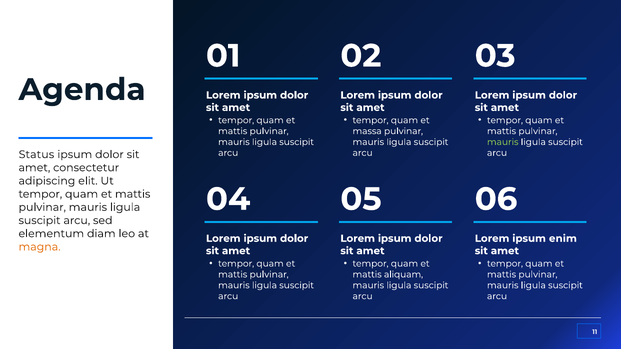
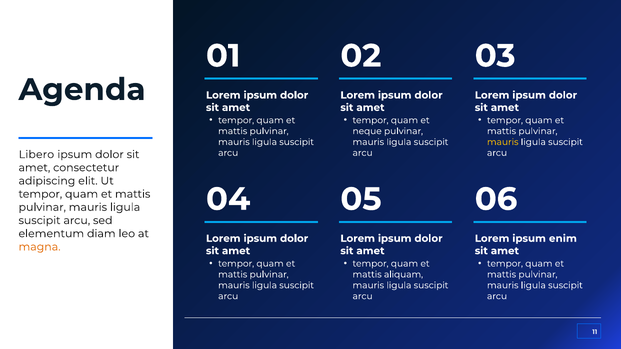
massa: massa -> neque
mauris at (503, 142) colour: light green -> yellow
Status: Status -> Libero
